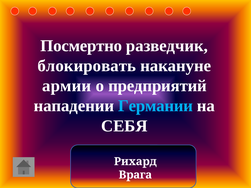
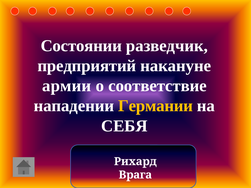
Посмертно: Посмертно -> Состоянии
блокировать: блокировать -> предприятий
предприятий: предприятий -> соответствие
Германии colour: light blue -> yellow
